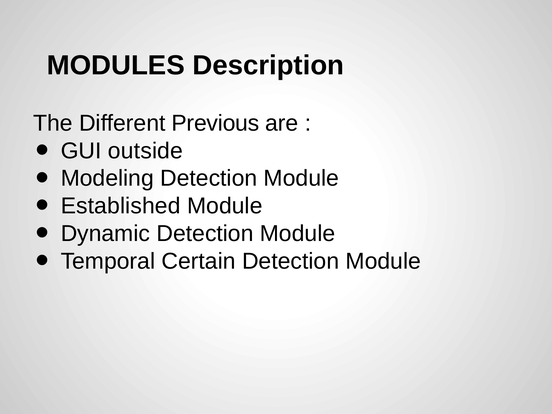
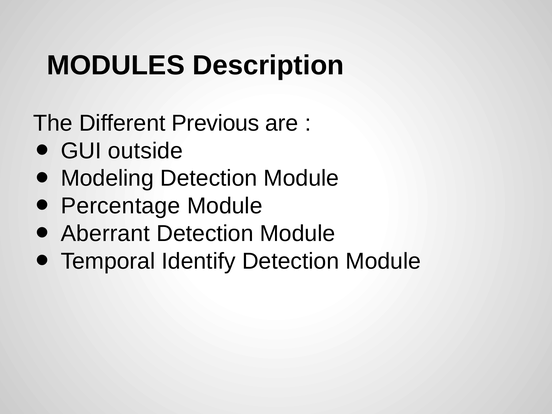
Established: Established -> Percentage
Dynamic: Dynamic -> Aberrant
Certain: Certain -> Identify
